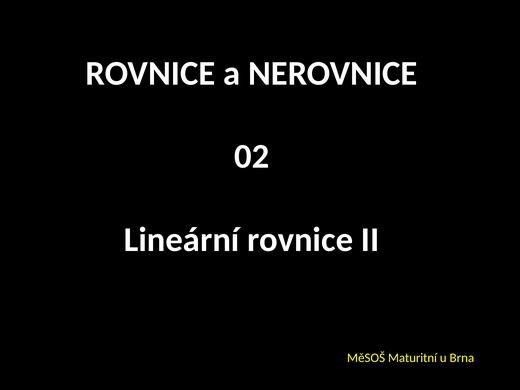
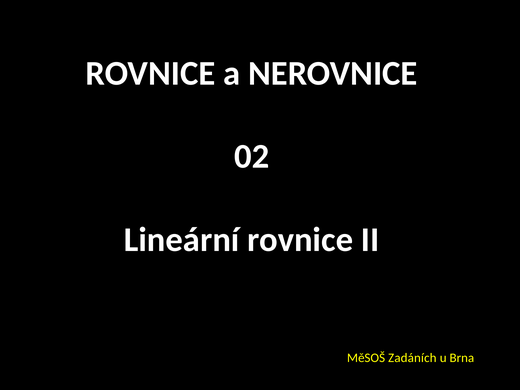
Maturitní: Maturitní -> Zadáních
